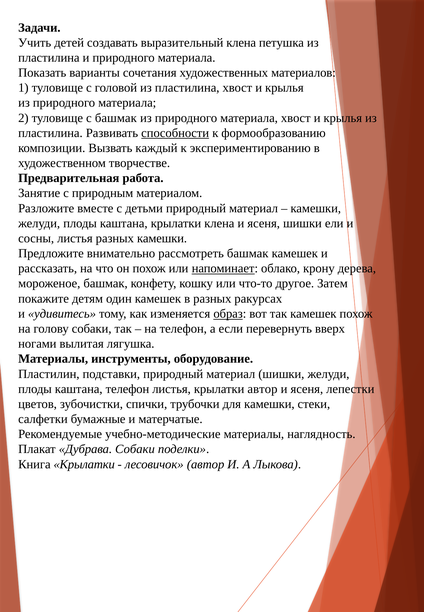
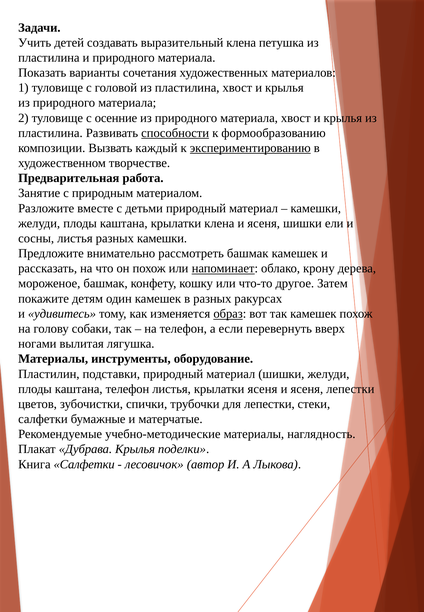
с башмак: башмак -> осенние
экспериментированию underline: none -> present
крылатки автор: автор -> ясеня
для камешки: камешки -> лепестки
Дубрава Собаки: Собаки -> Крылья
Книга Крылатки: Крылатки -> Салфетки
